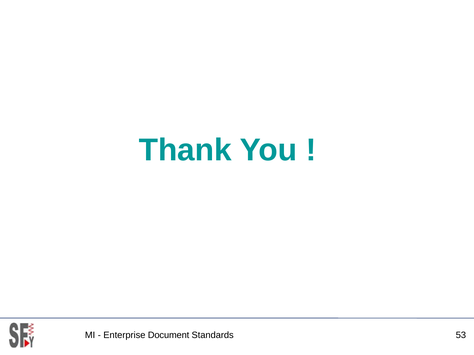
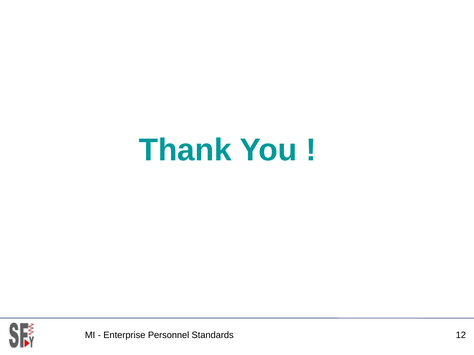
Document: Document -> Personnel
53: 53 -> 12
